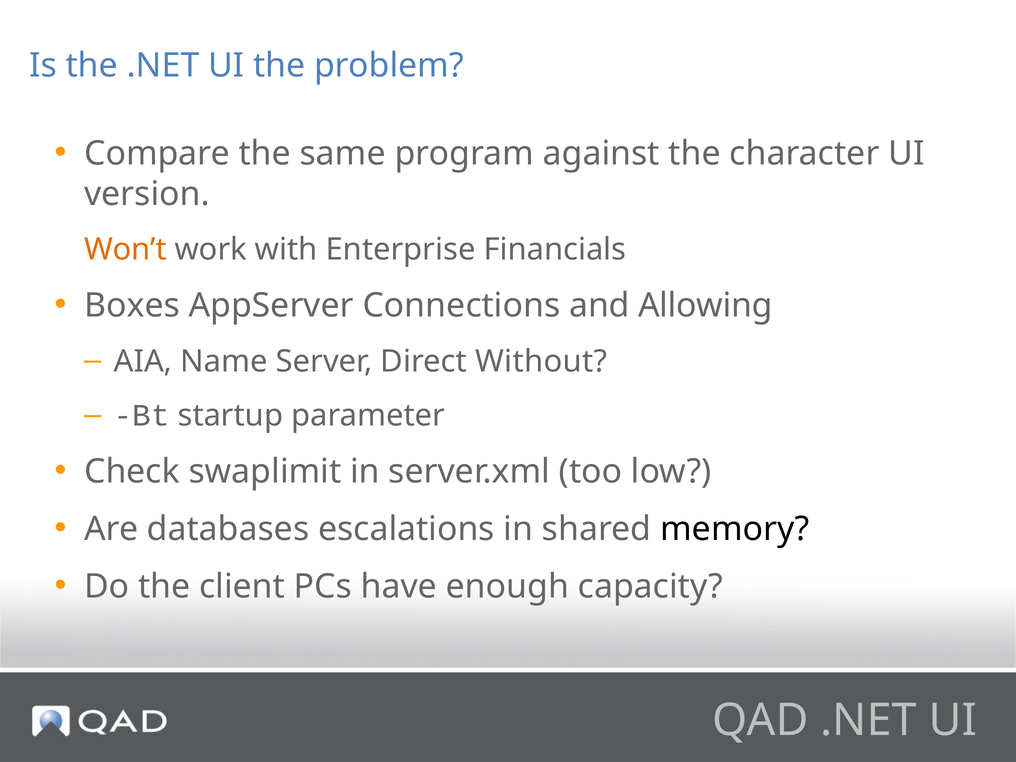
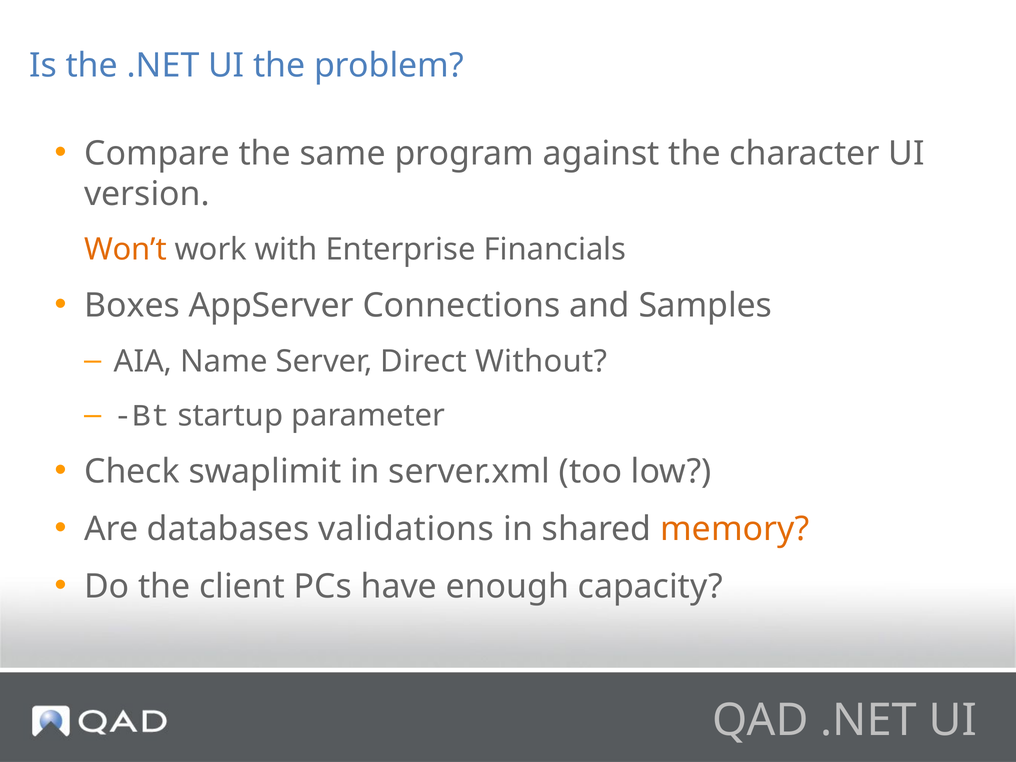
Allowing: Allowing -> Samples
escalations: escalations -> validations
memory colour: black -> orange
